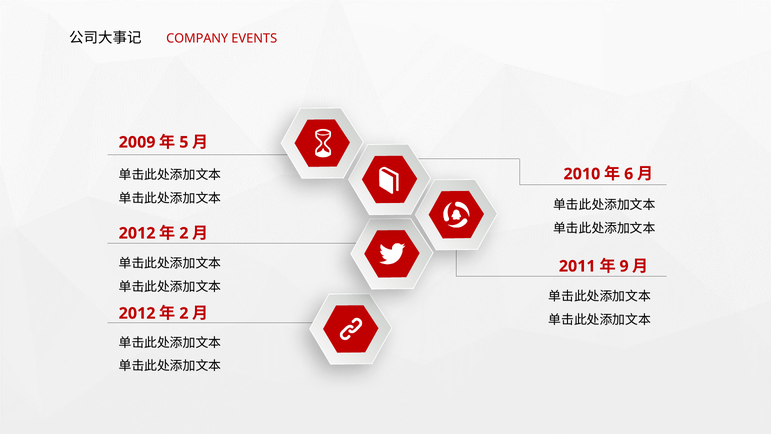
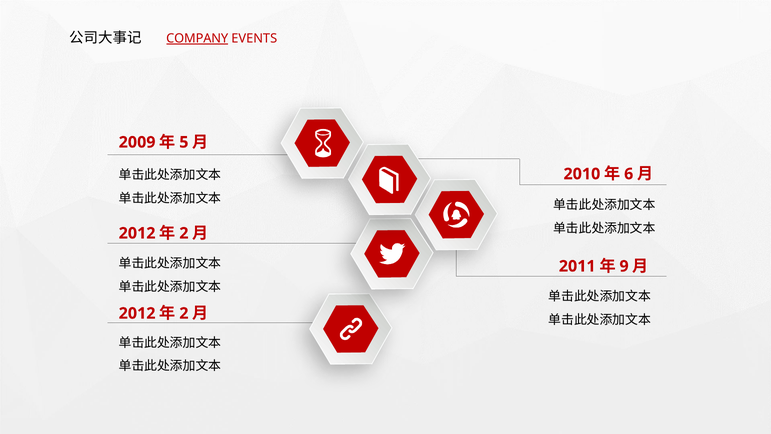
COMPANY underline: none -> present
